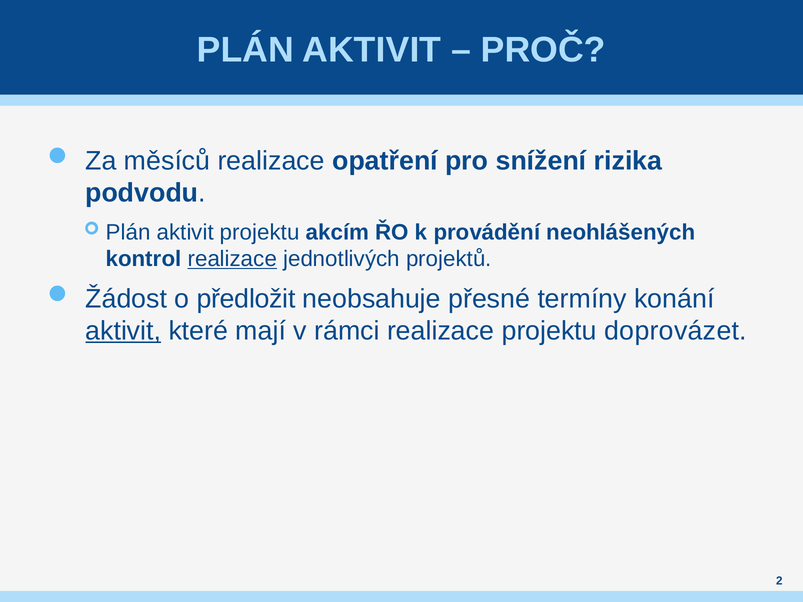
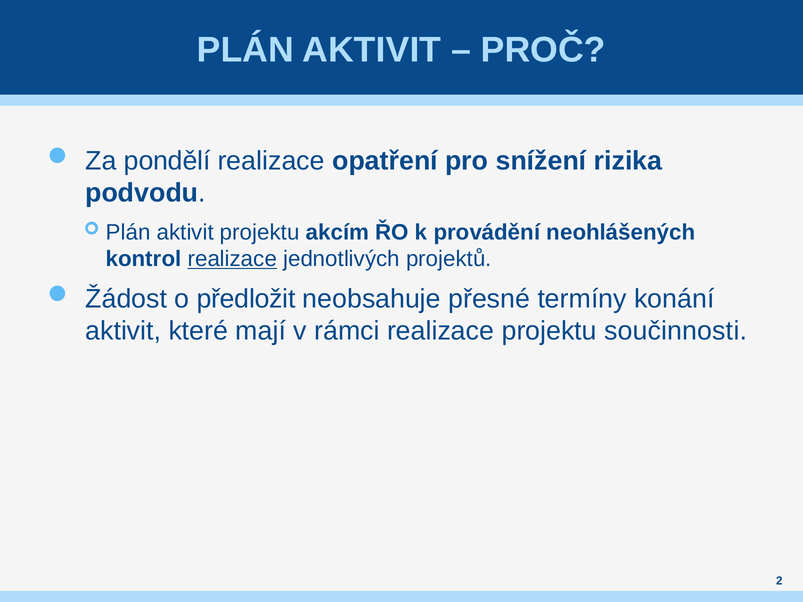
měsíců: měsíců -> pondělí
aktivit at (123, 331) underline: present -> none
doprovázet: doprovázet -> součinnosti
